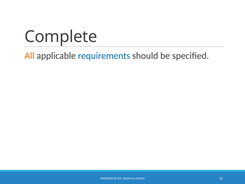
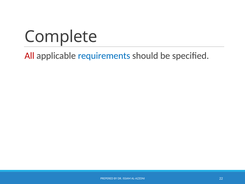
All colour: orange -> red
